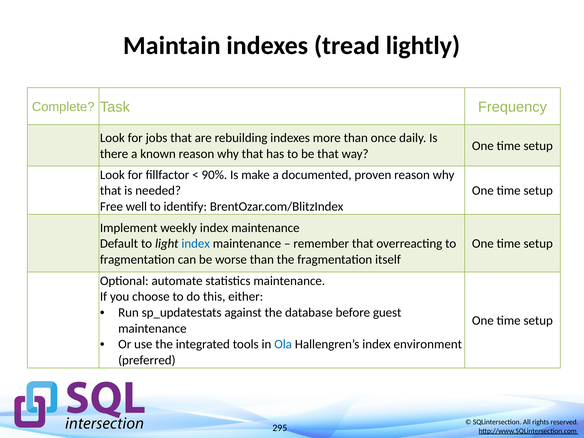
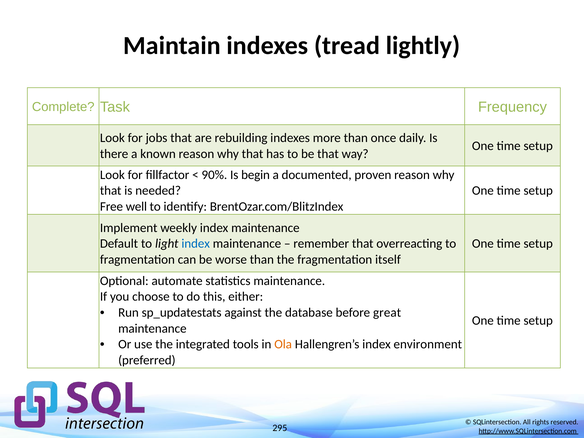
make: make -> begin
guest: guest -> great
Ola colour: blue -> orange
